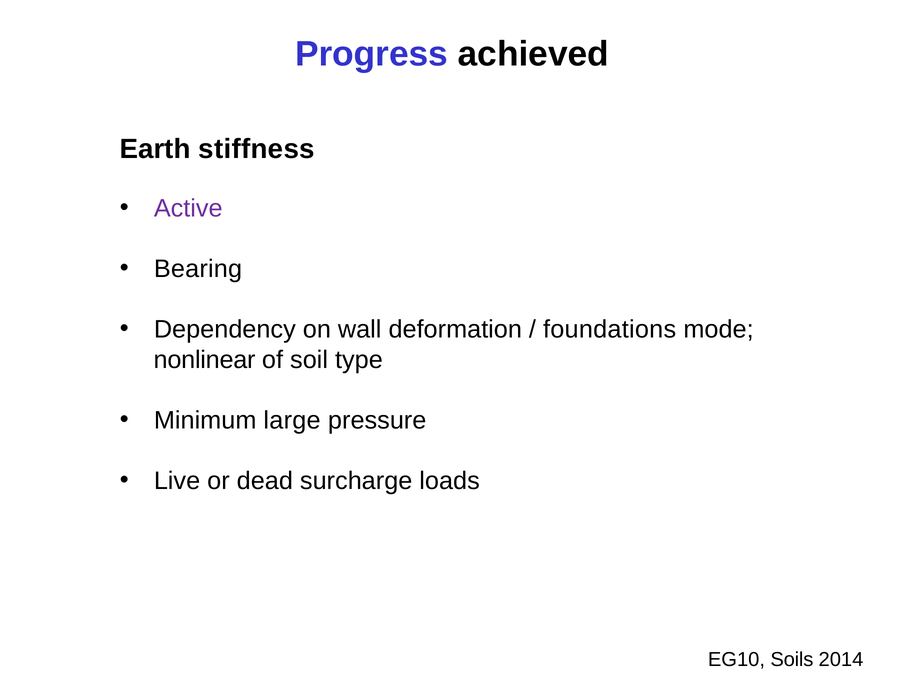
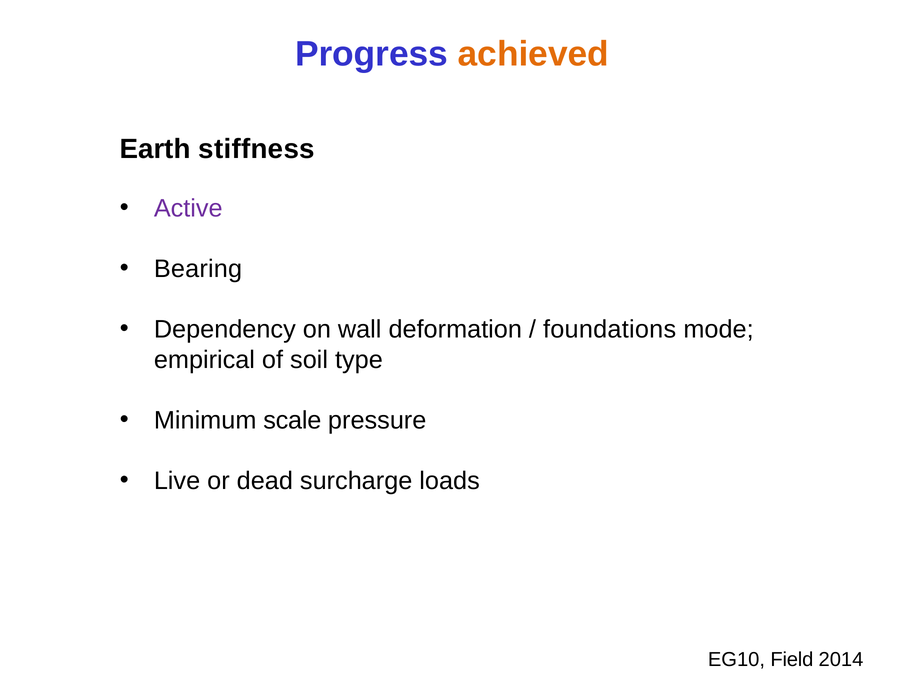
achieved colour: black -> orange
nonlinear: nonlinear -> empirical
large: large -> scale
Soils: Soils -> Field
